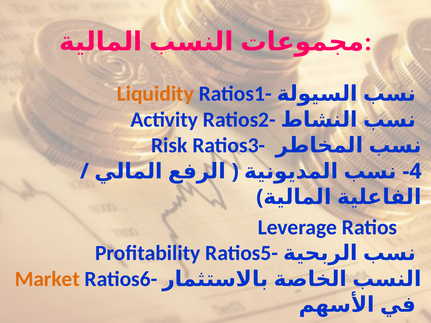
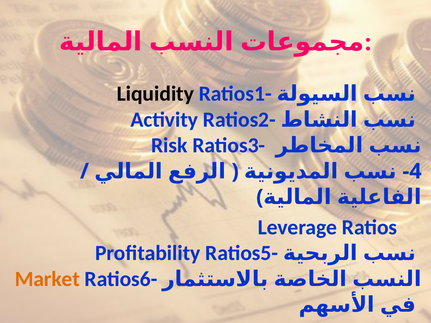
Liquidity colour: orange -> black
